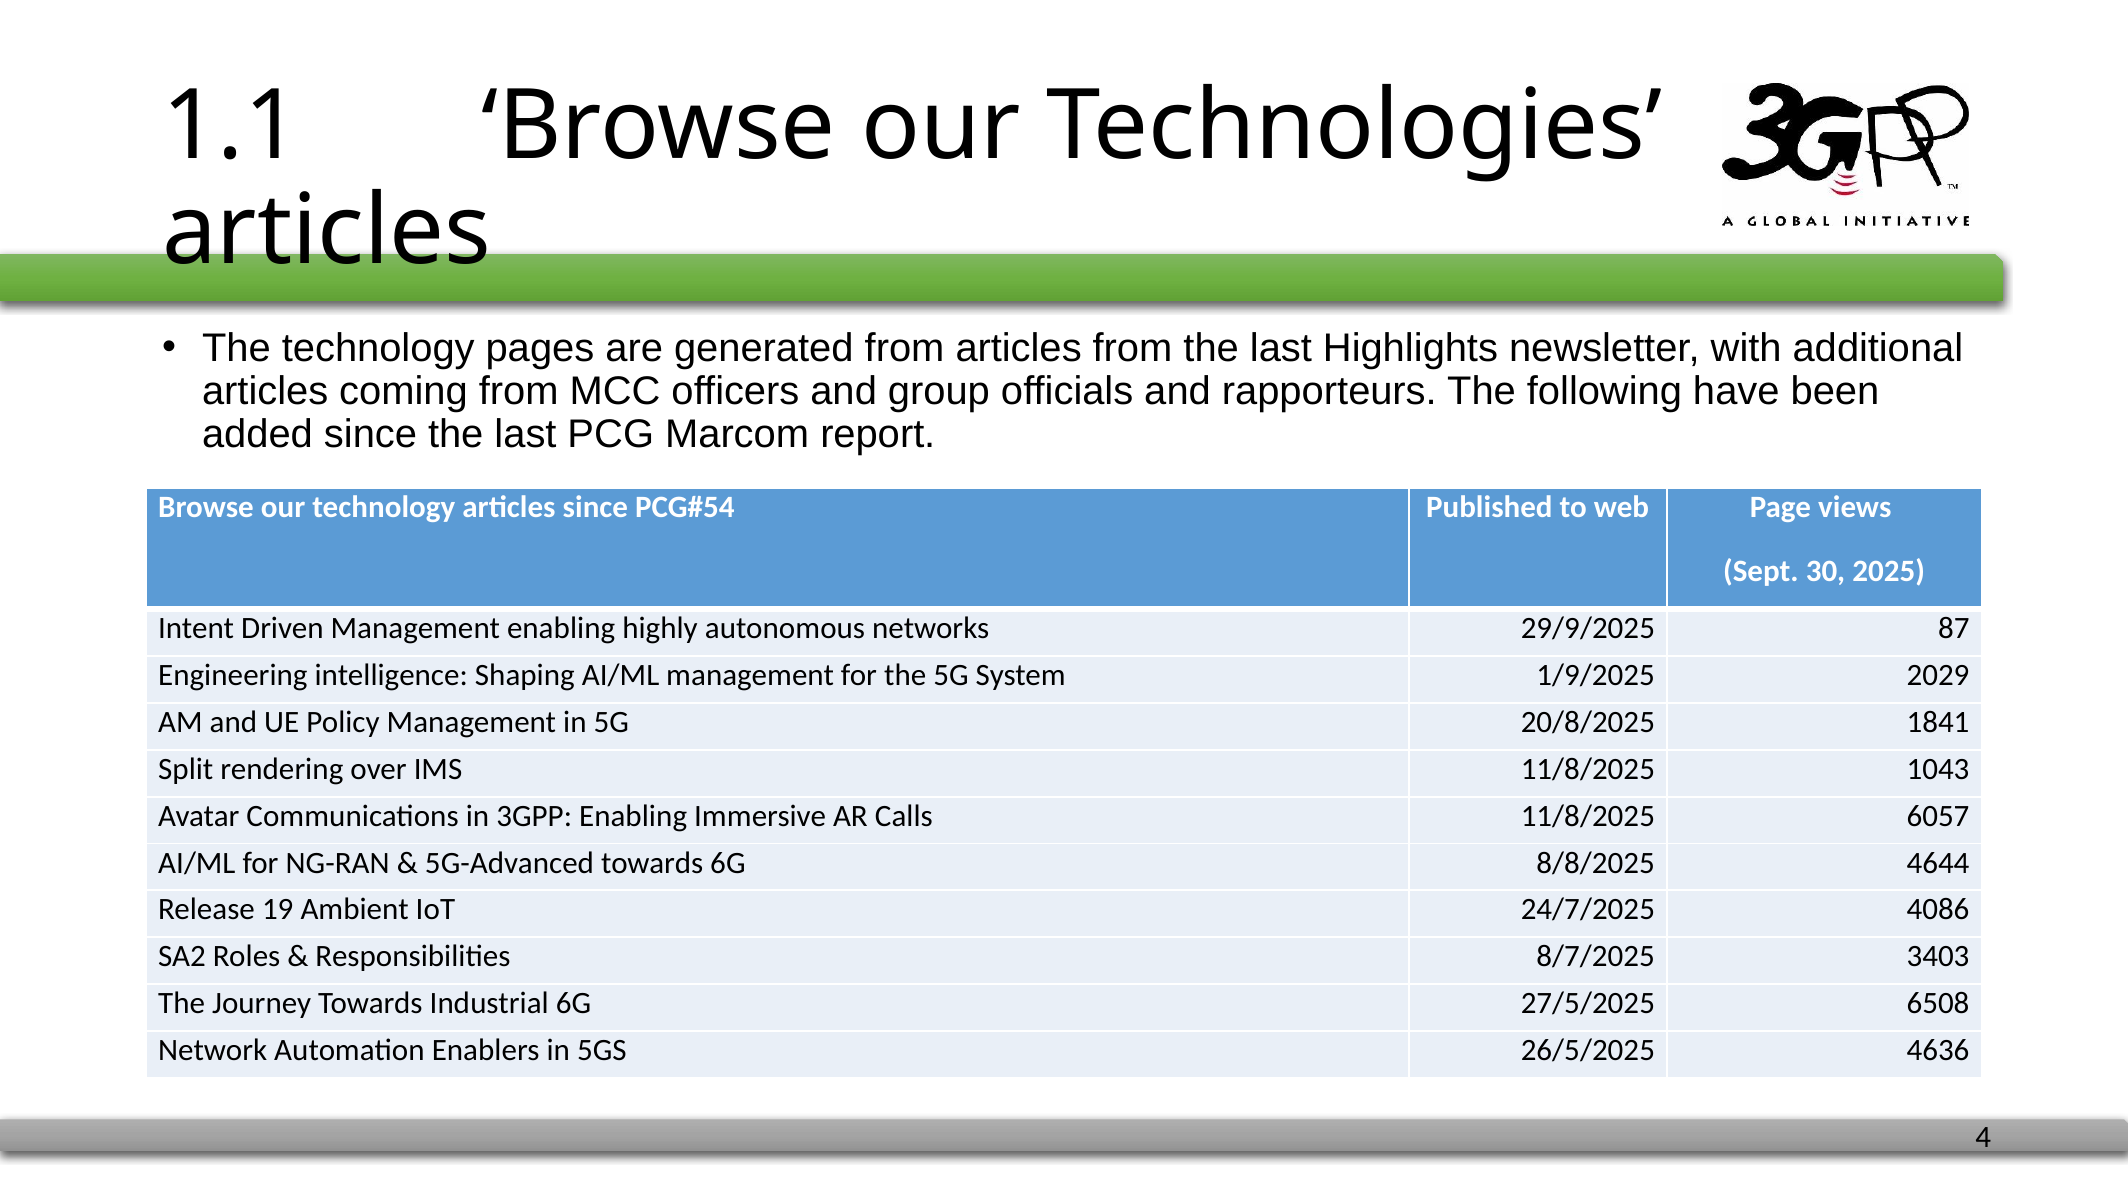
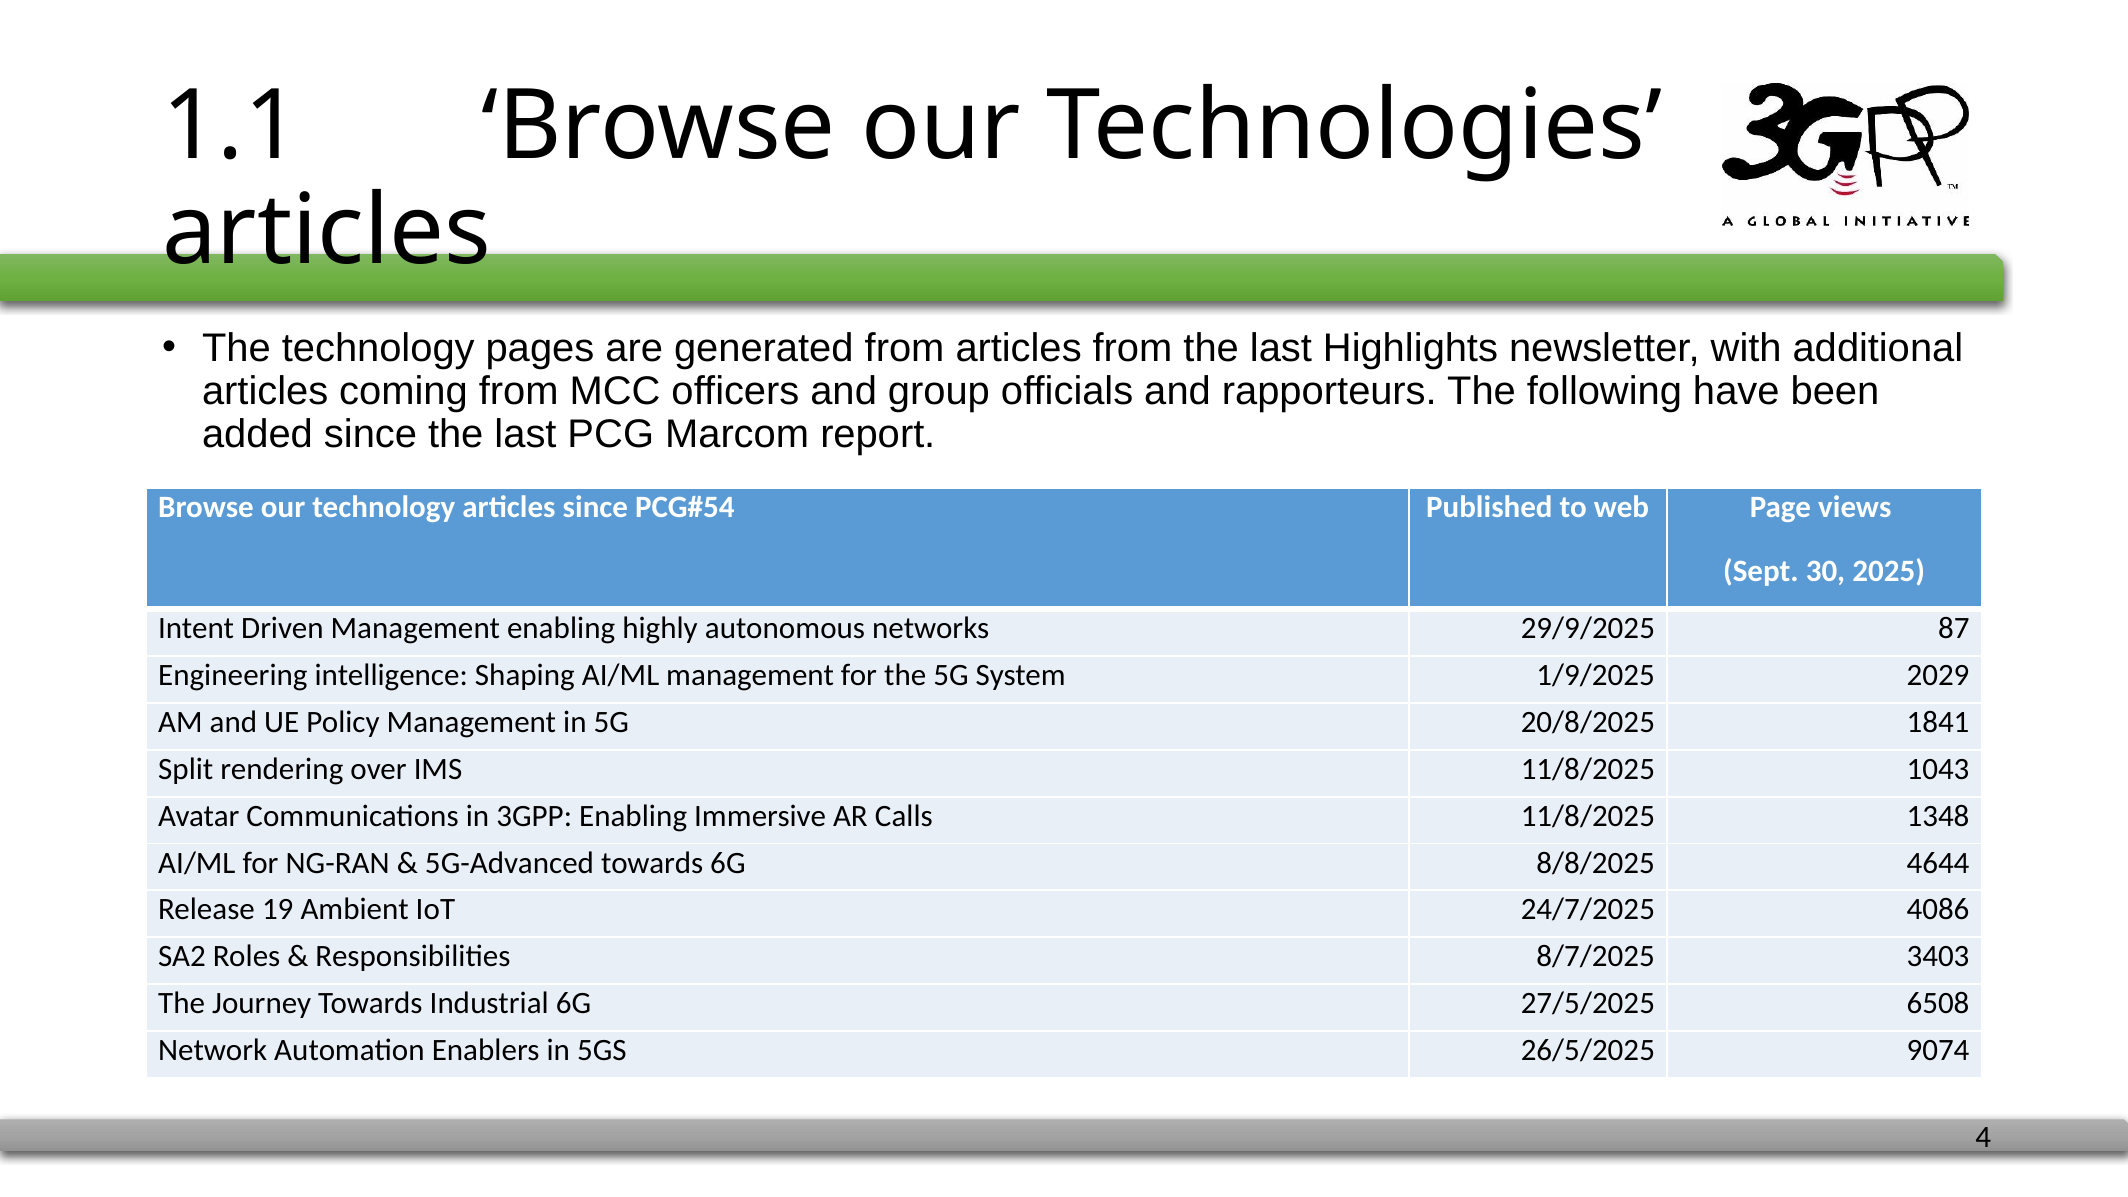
6057: 6057 -> 1348
4636: 4636 -> 9074
